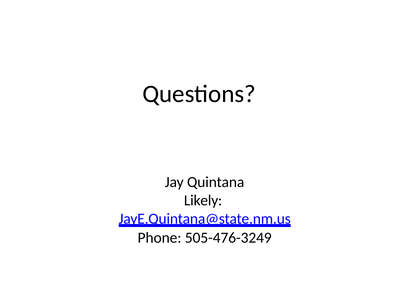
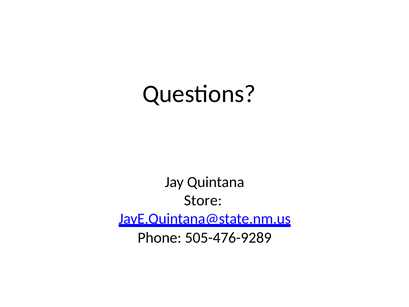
Likely: Likely -> Store
505-476-3249: 505-476-3249 -> 505-476-9289
